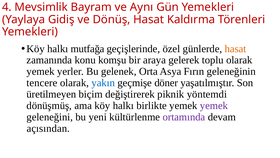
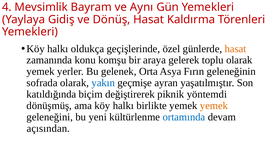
mutfağa: mutfağa -> oldukça
tencere: tencere -> sofrada
döner: döner -> ayran
üretilmeyen: üretilmeyen -> katıldığında
yemek at (214, 105) colour: purple -> orange
ortamında colour: purple -> blue
